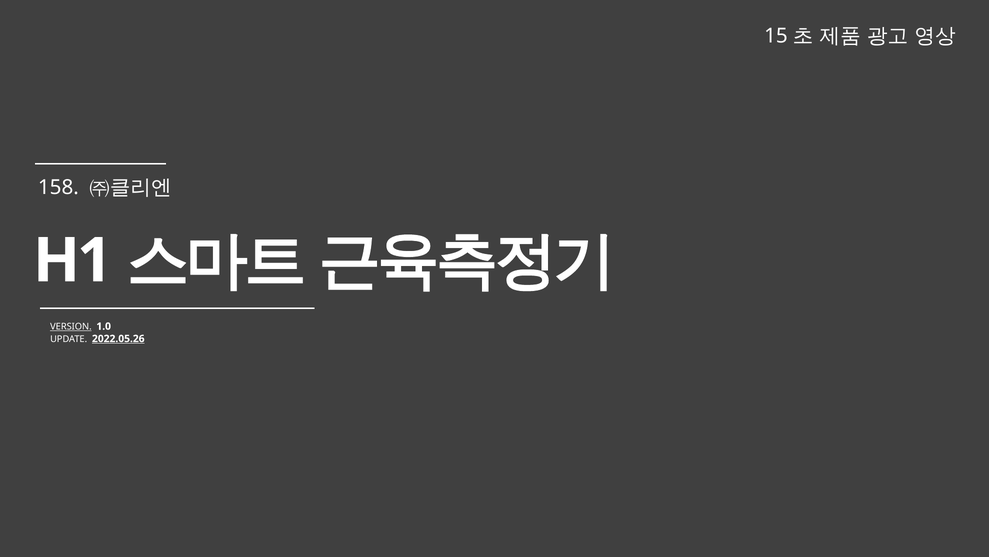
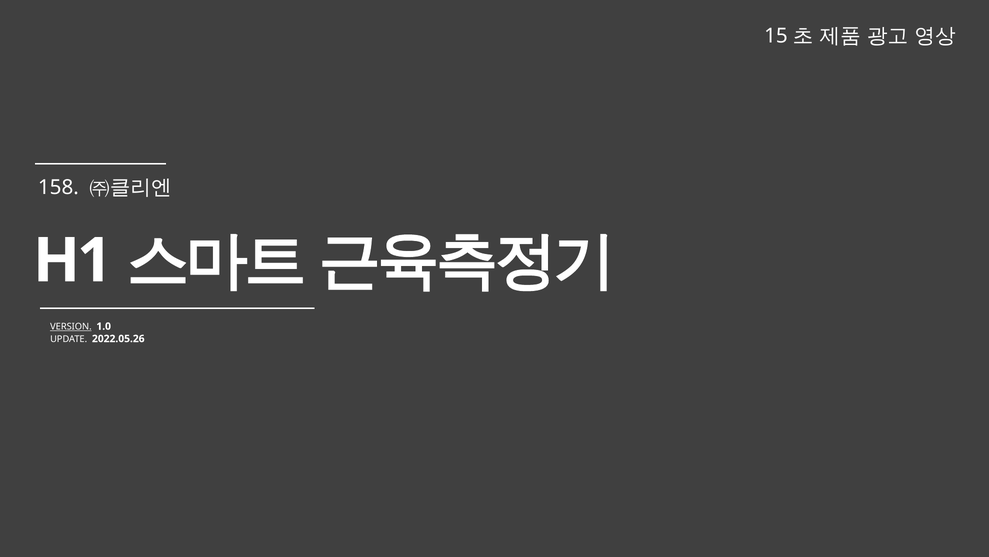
2022.05.26 underline: present -> none
